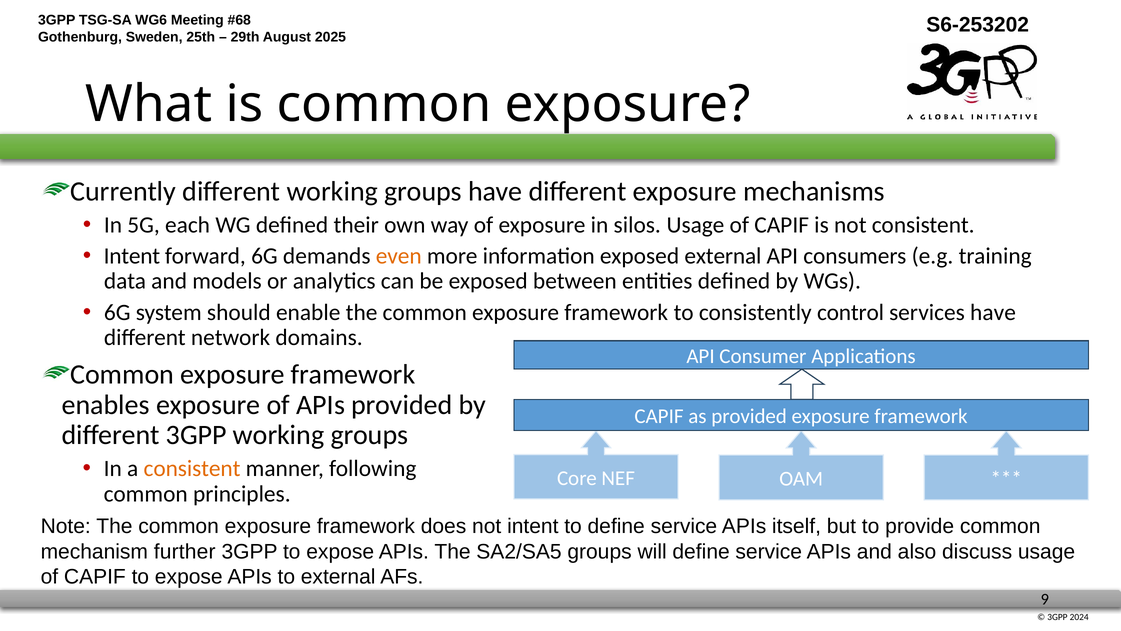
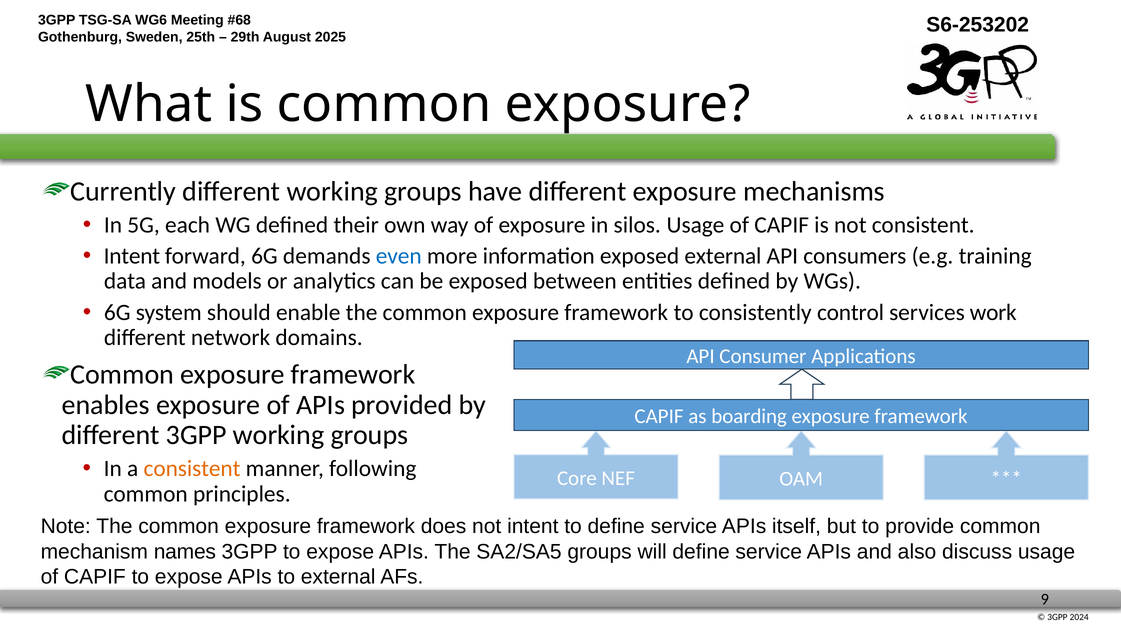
even colour: orange -> blue
services have: have -> work
as provided: provided -> boarding
further: further -> names
